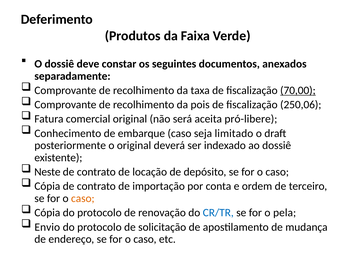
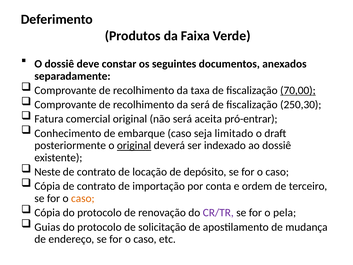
da pois: pois -> será
250,06: 250,06 -> 250,30
pró-libere: pró-libere -> pró-entrar
original at (134, 145) underline: none -> present
CR/TR colour: blue -> purple
Envio: Envio -> Guias
